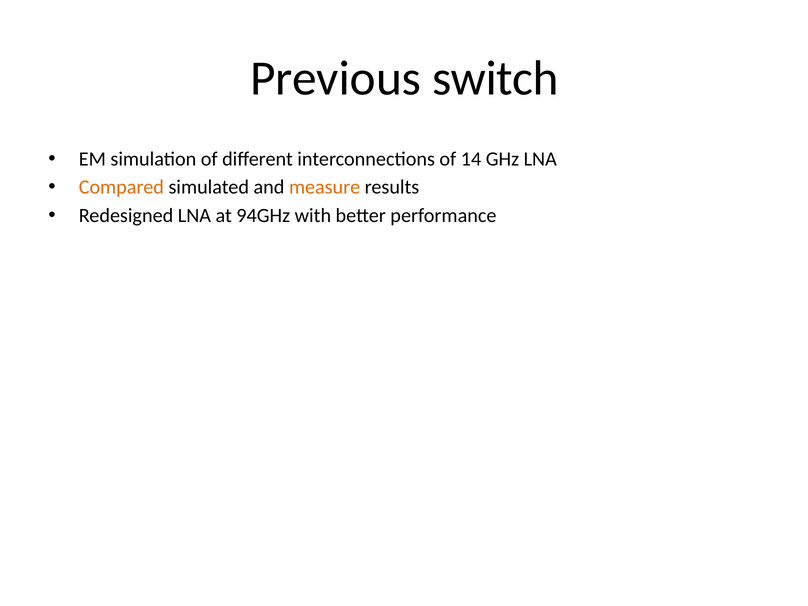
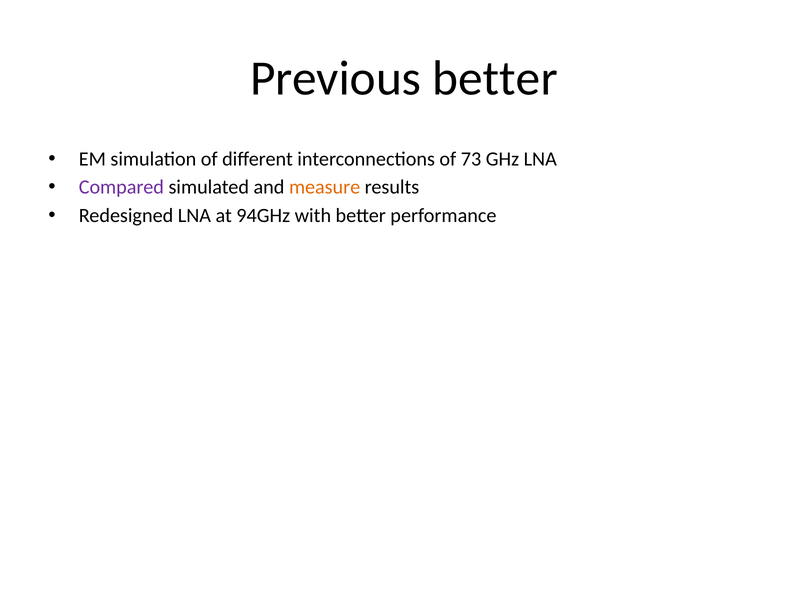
Previous switch: switch -> better
14: 14 -> 73
Compared colour: orange -> purple
